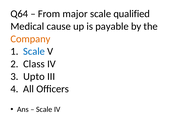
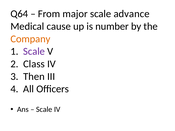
qualified: qualified -> advance
payable: payable -> number
Scale at (34, 51) colour: blue -> purple
Upto: Upto -> Then
